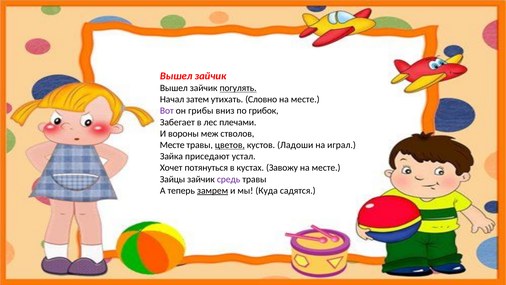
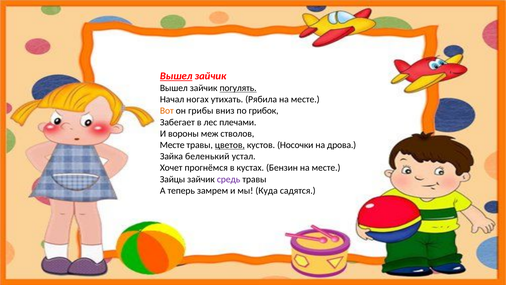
Вышел at (176, 76) underline: none -> present
затем: затем -> ногах
Словно: Словно -> Рябила
Вот colour: purple -> orange
Ладоши: Ладоши -> Носочки
играл: играл -> дрова
приседают: приседают -> беленький
потянуться: потянуться -> прогнёмся
Завожу: Завожу -> Бензин
замрем underline: present -> none
